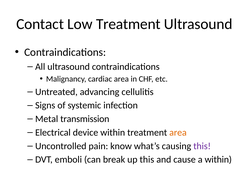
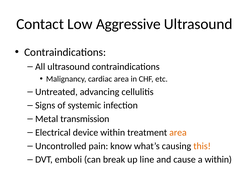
Low Treatment: Treatment -> Aggressive
this at (202, 146) colour: purple -> orange
up this: this -> line
